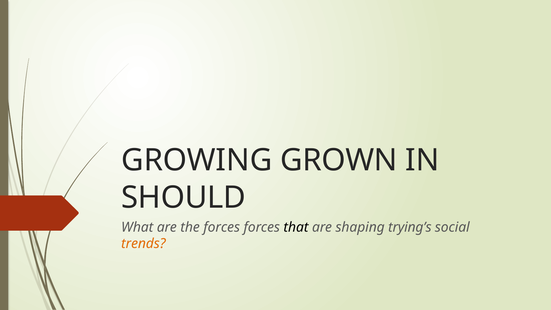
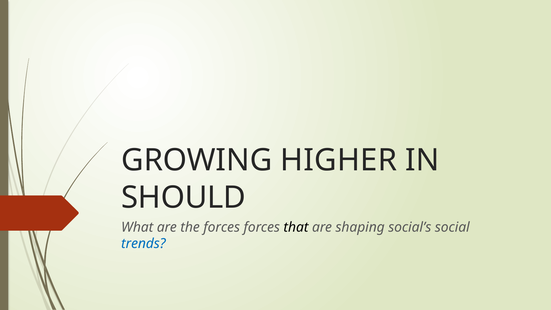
GROWN: GROWN -> HIGHER
trying’s: trying’s -> social’s
trends colour: orange -> blue
